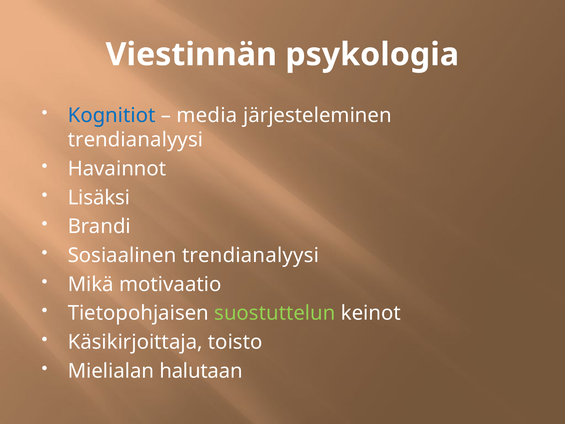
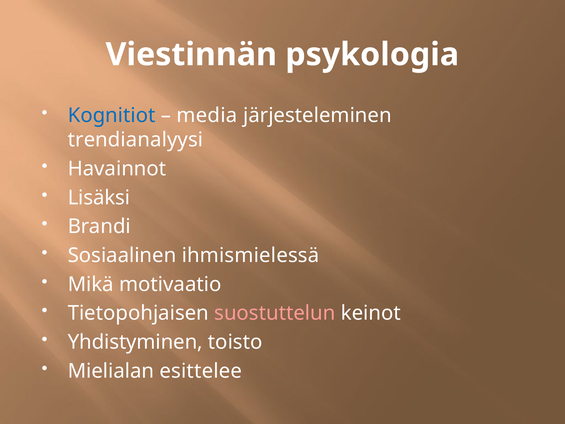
Sosiaalinen trendianalyysi: trendianalyysi -> ihmismielessä
suostuttelun colour: light green -> pink
Käsikirjoittaja: Käsikirjoittaja -> Yhdistyminen
halutaan: halutaan -> esittelee
